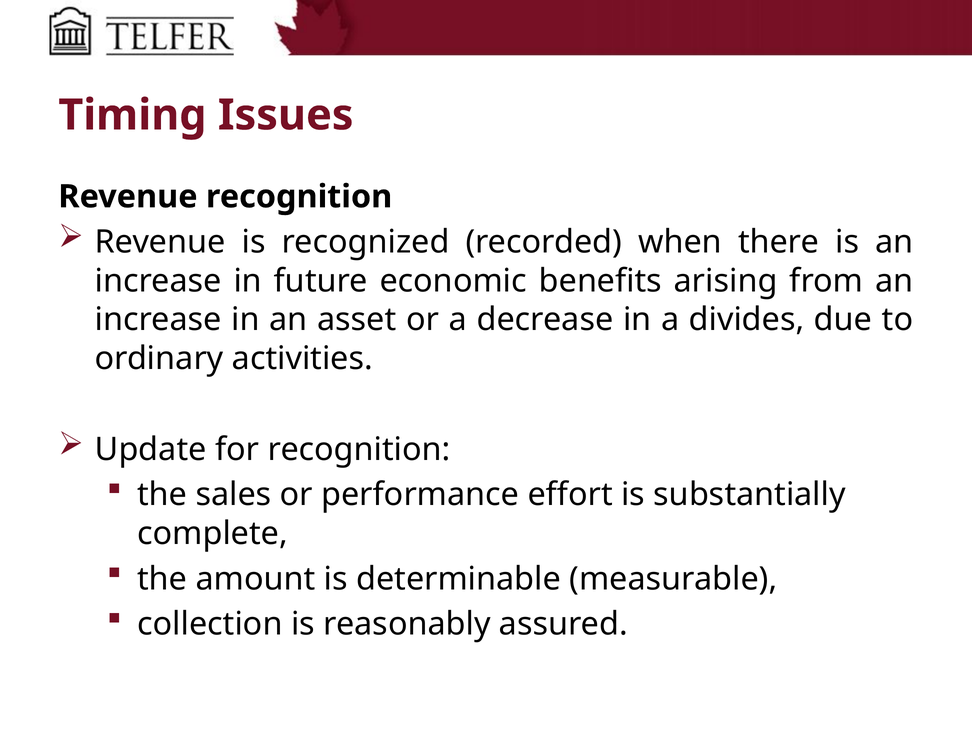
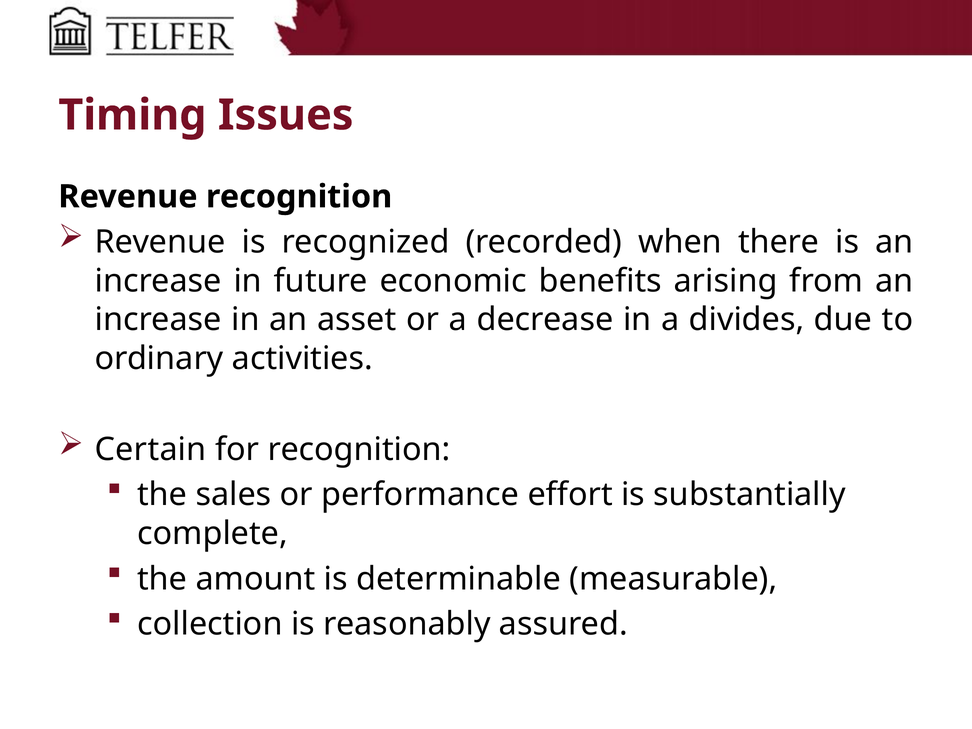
Update: Update -> Certain
